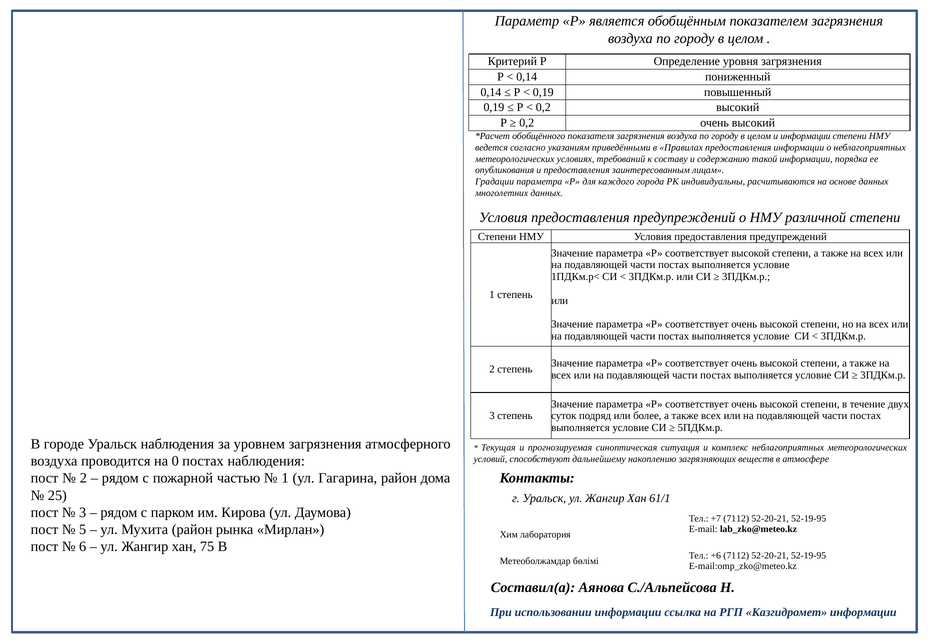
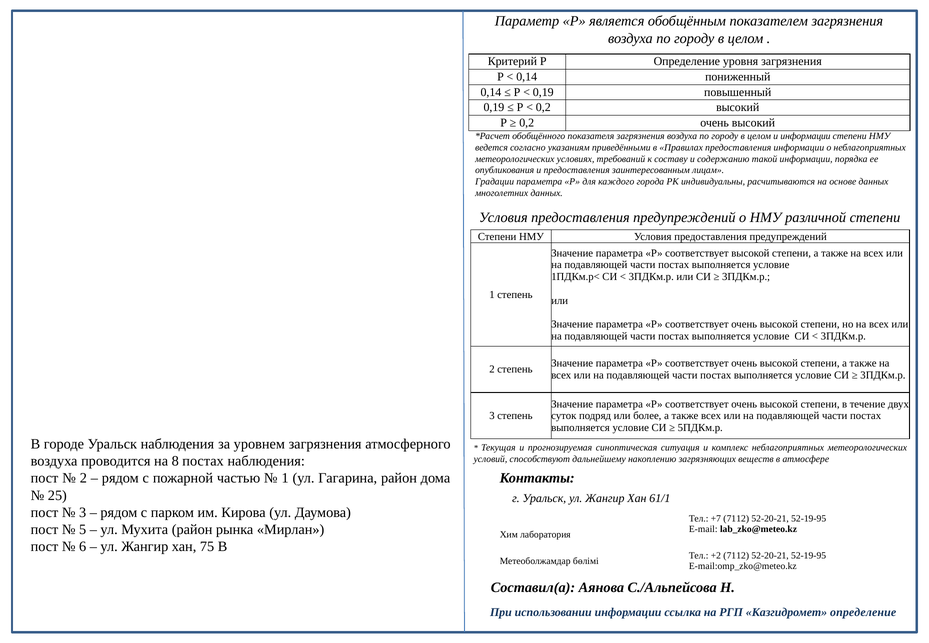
0: 0 -> 8
+6: +6 -> +2
Казгидромет информации: информации -> определение
